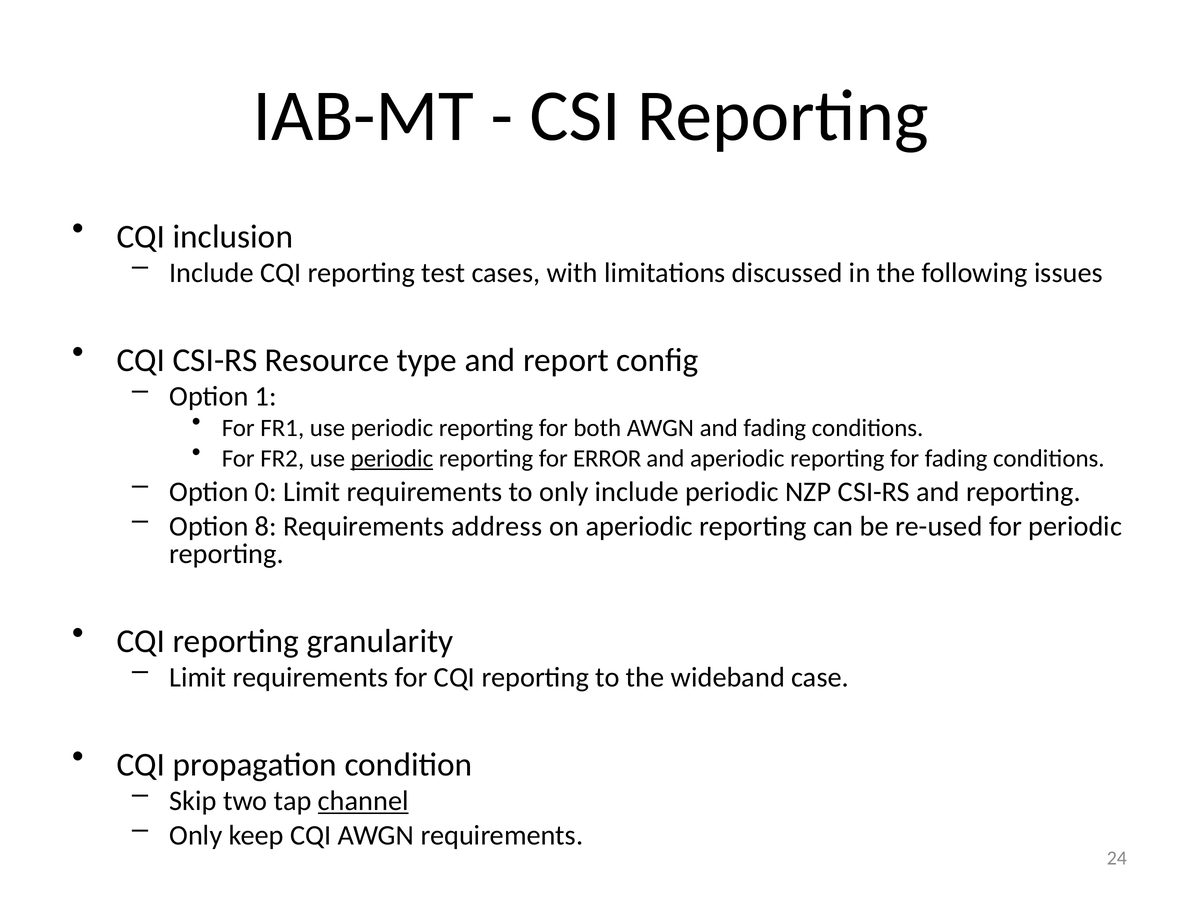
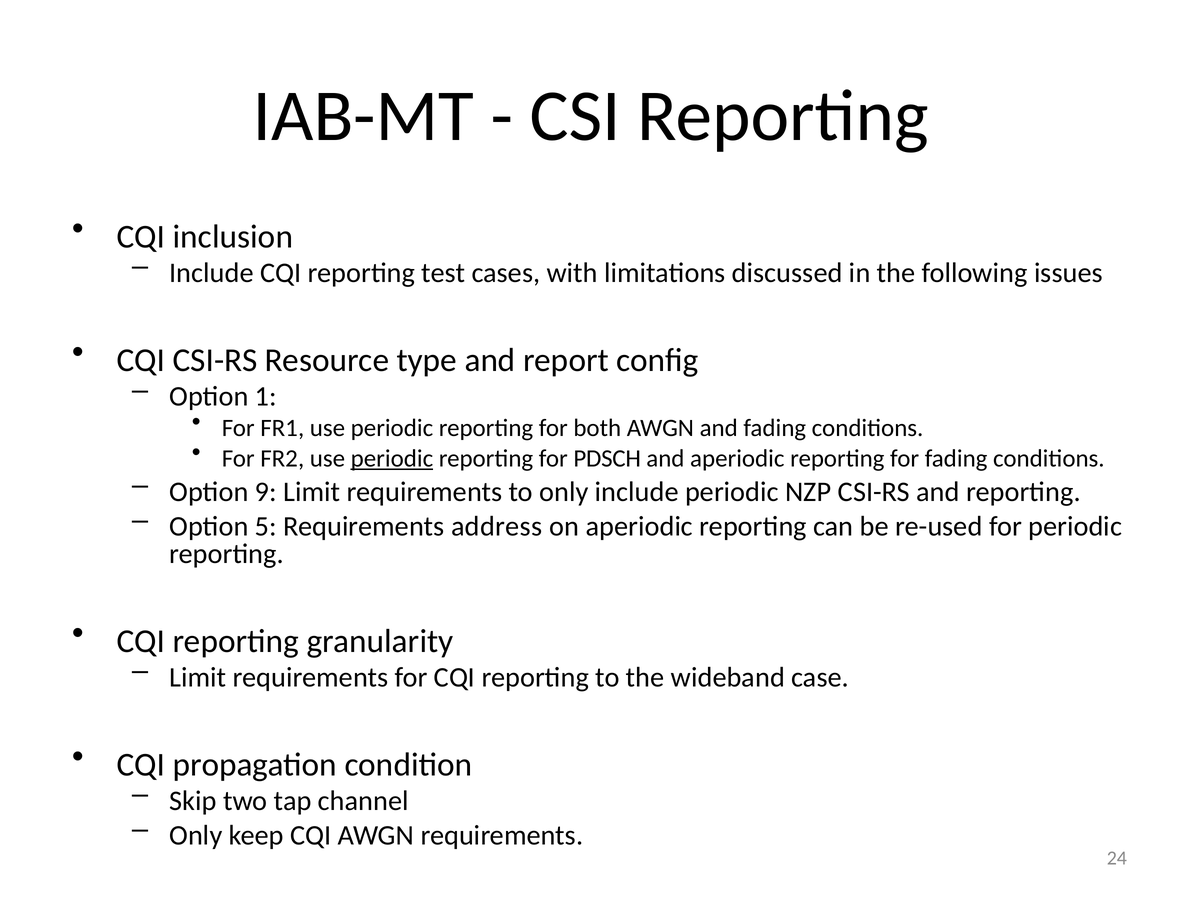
ERROR: ERROR -> PDSCH
0: 0 -> 9
8: 8 -> 5
channel underline: present -> none
